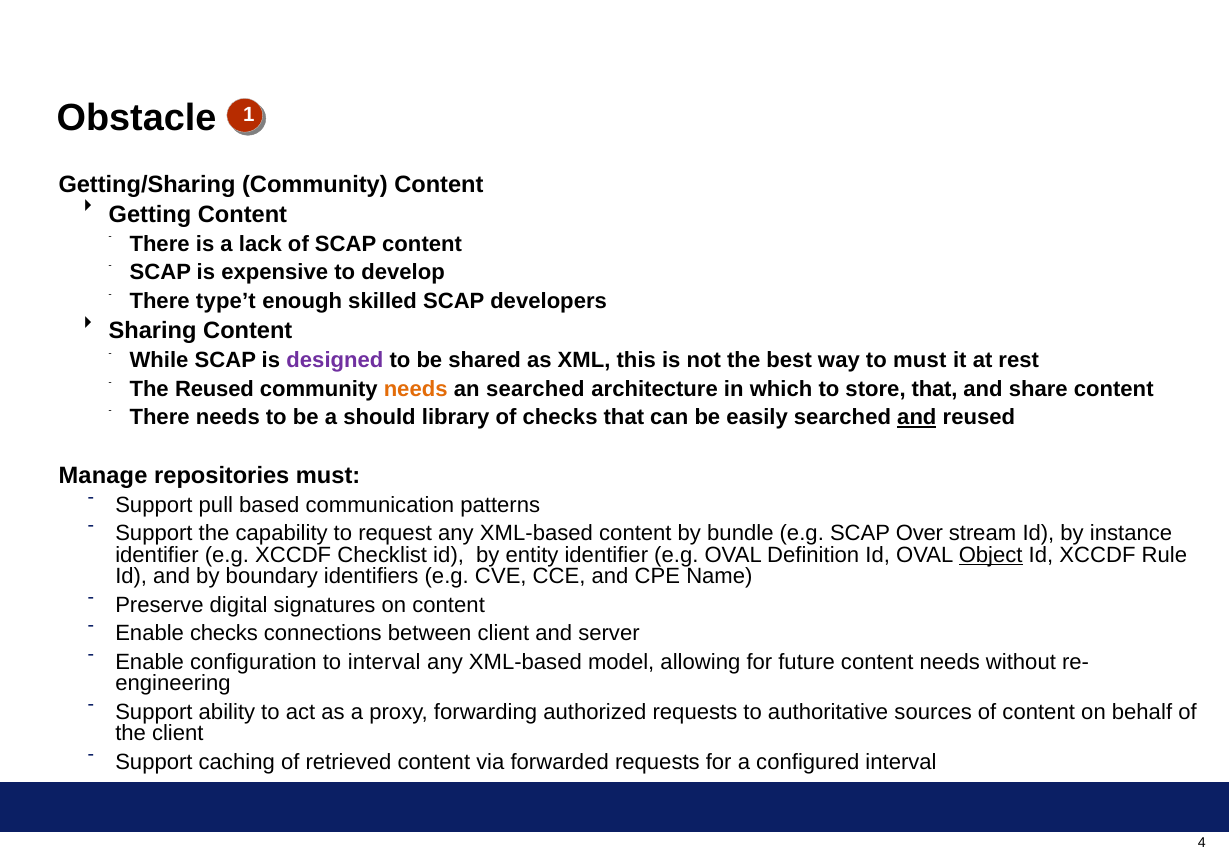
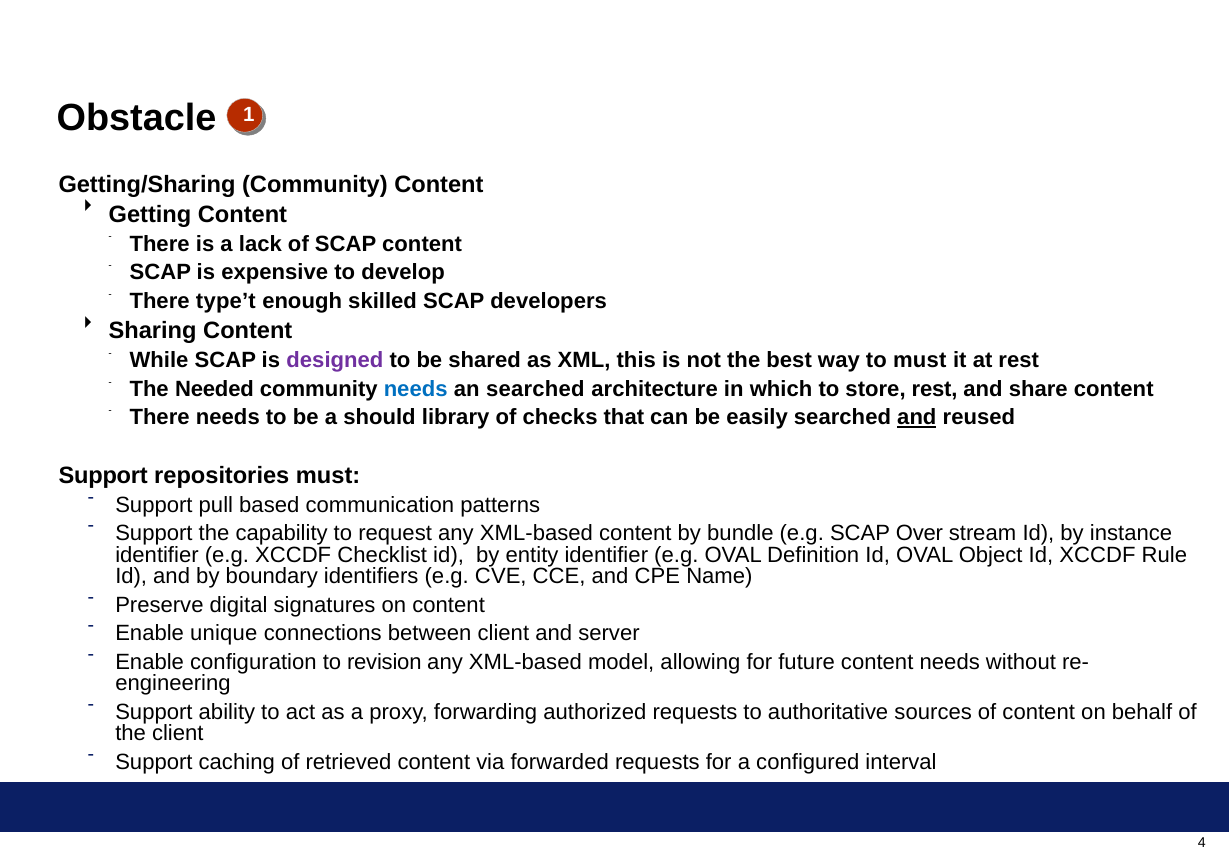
The Reused: Reused -> Needed
needs at (416, 389) colour: orange -> blue
store that: that -> rest
Manage at (103, 476): Manage -> Support
Object underline: present -> none
Enable checks: checks -> unique
to interval: interval -> revision
